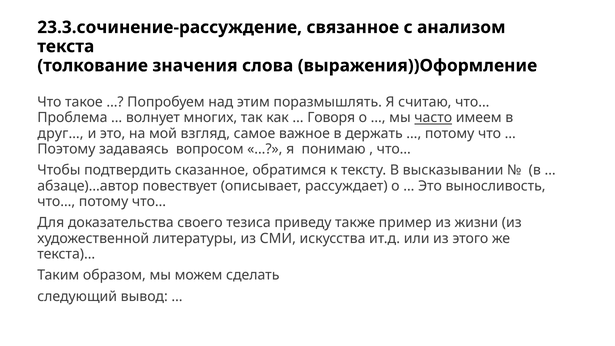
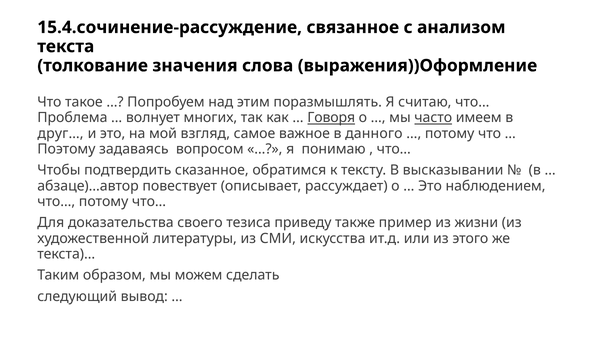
23.3.сочинение-рассуждение: 23.3.сочинение-рассуждение -> 15.4.сочинение-рассуждение
Говоря underline: none -> present
держать: держать -> данного
выносливость: выносливость -> наблюдением
